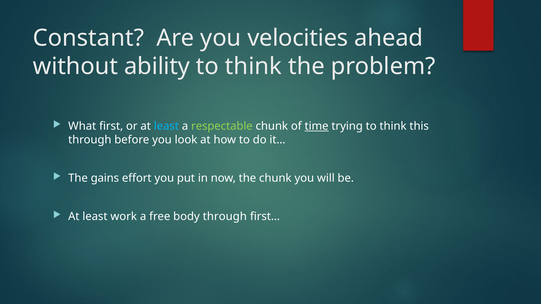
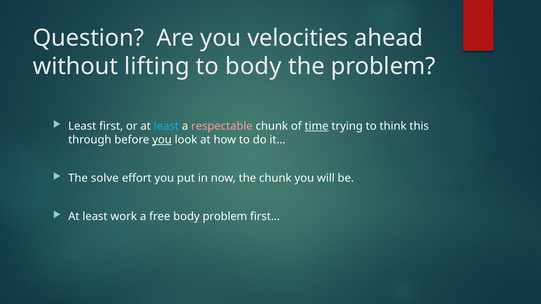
Constant: Constant -> Question
ability: ability -> lifting
think at (253, 66): think -> body
What at (82, 126): What -> Least
respectable colour: light green -> pink
you at (162, 140) underline: none -> present
gains: gains -> solve
body through: through -> problem
